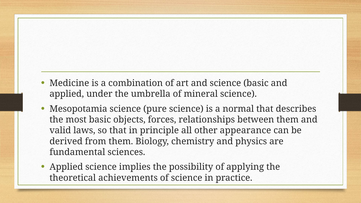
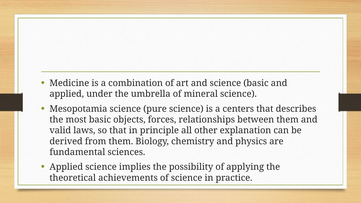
normal: normal -> centers
appearance: appearance -> explanation
